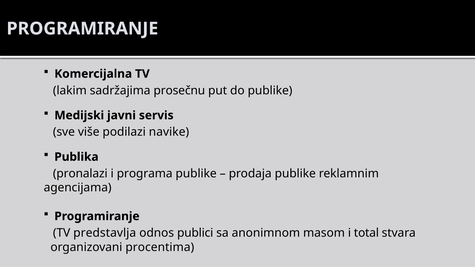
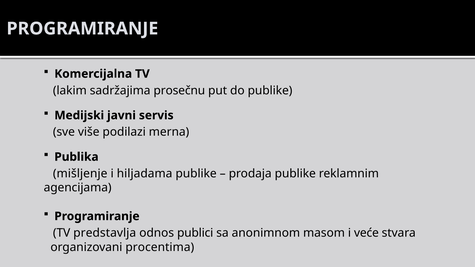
navike: navike -> merna
pronalazi: pronalazi -> mišljenje
programa: programa -> hiljadama
total: total -> veće
